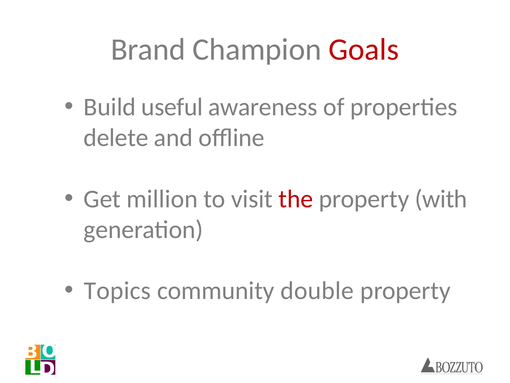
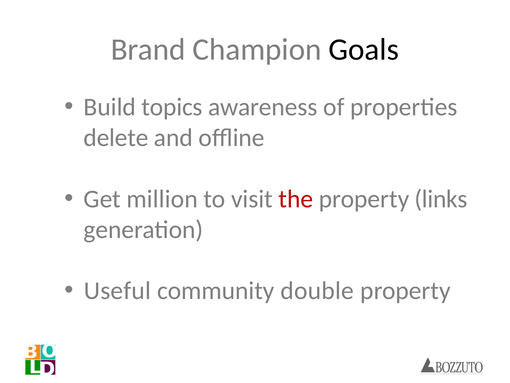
Goals colour: red -> black
useful: useful -> topics
with: with -> links
Topics: Topics -> Useful
